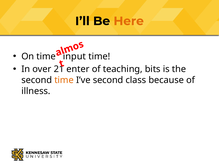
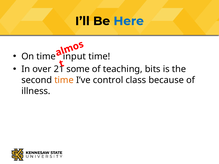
Here colour: orange -> blue
enter: enter -> some
I’ve second: second -> control
